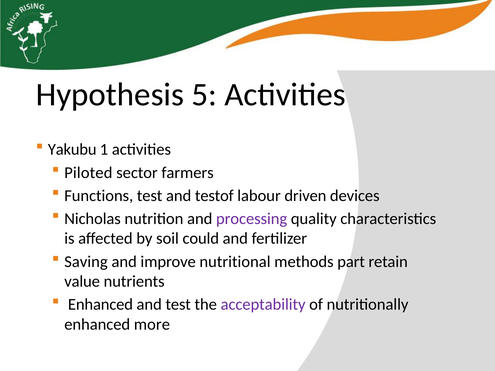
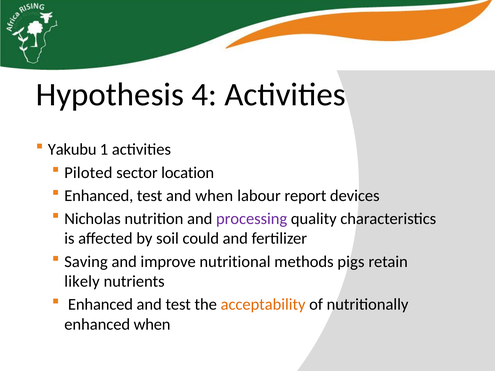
5: 5 -> 4
farmers: farmers -> location
Functions at (99, 196): Functions -> Enhanced
and testof: testof -> when
driven: driven -> report
part: part -> pigs
value: value -> likely
acceptability colour: purple -> orange
enhanced more: more -> when
